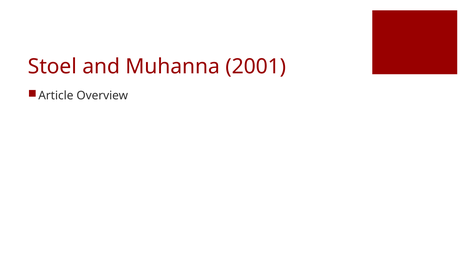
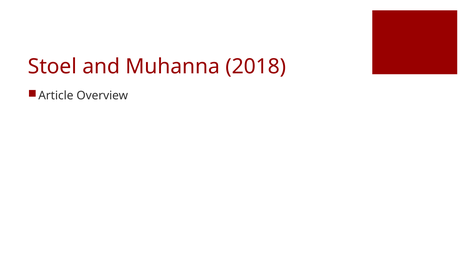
2001: 2001 -> 2018
